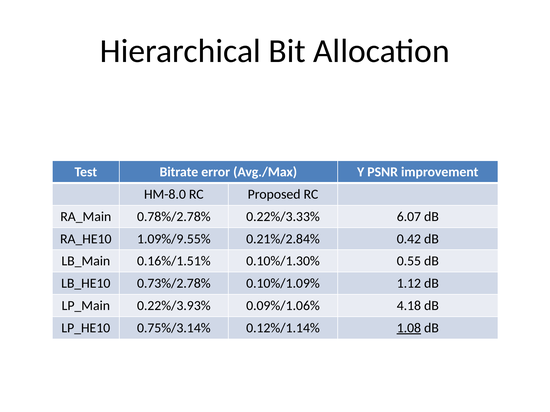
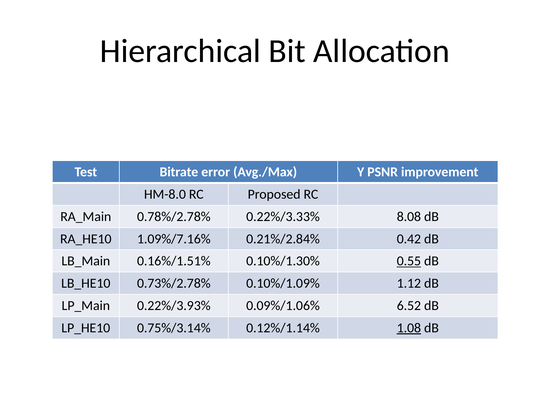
6.07: 6.07 -> 8.08
1.09%/9.55%: 1.09%/9.55% -> 1.09%/7.16%
0.55 underline: none -> present
4.18: 4.18 -> 6.52
